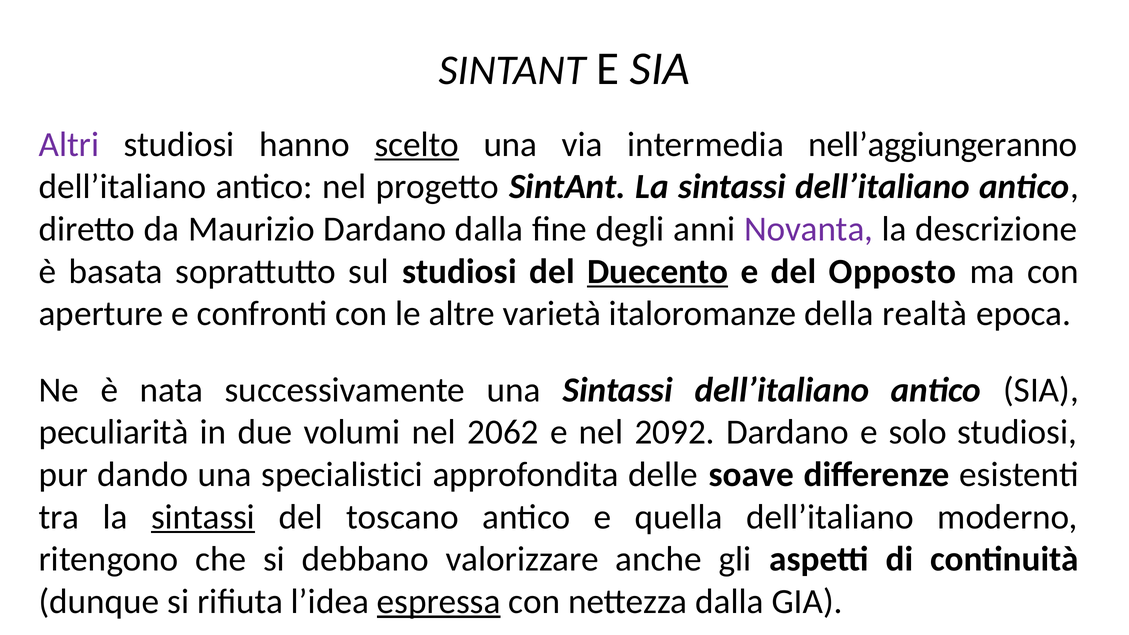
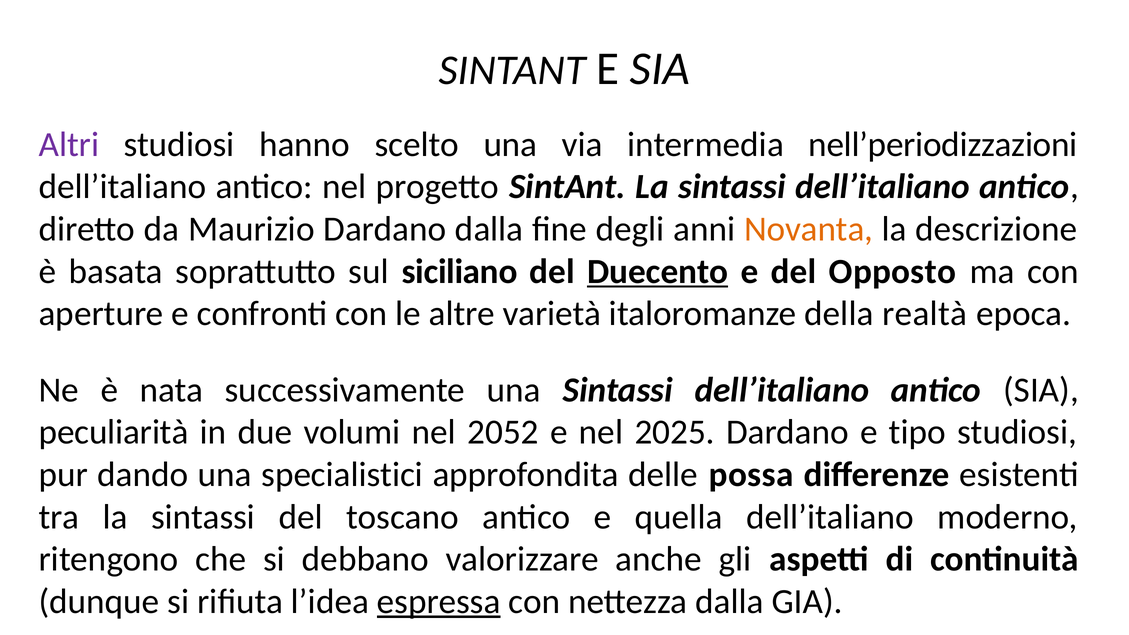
scelto underline: present -> none
nell’aggiungeranno: nell’aggiungeranno -> nell’periodizzazioni
Novanta colour: purple -> orange
sul studiosi: studiosi -> siciliano
2062: 2062 -> 2052
2092: 2092 -> 2025
solo: solo -> tipo
soave: soave -> possa
sintassi at (203, 517) underline: present -> none
